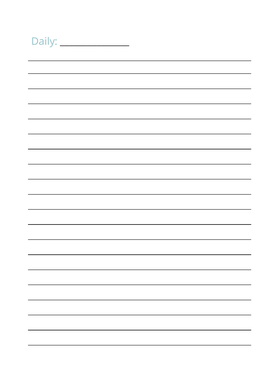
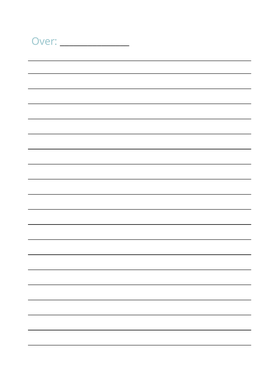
Daily: Daily -> Over
